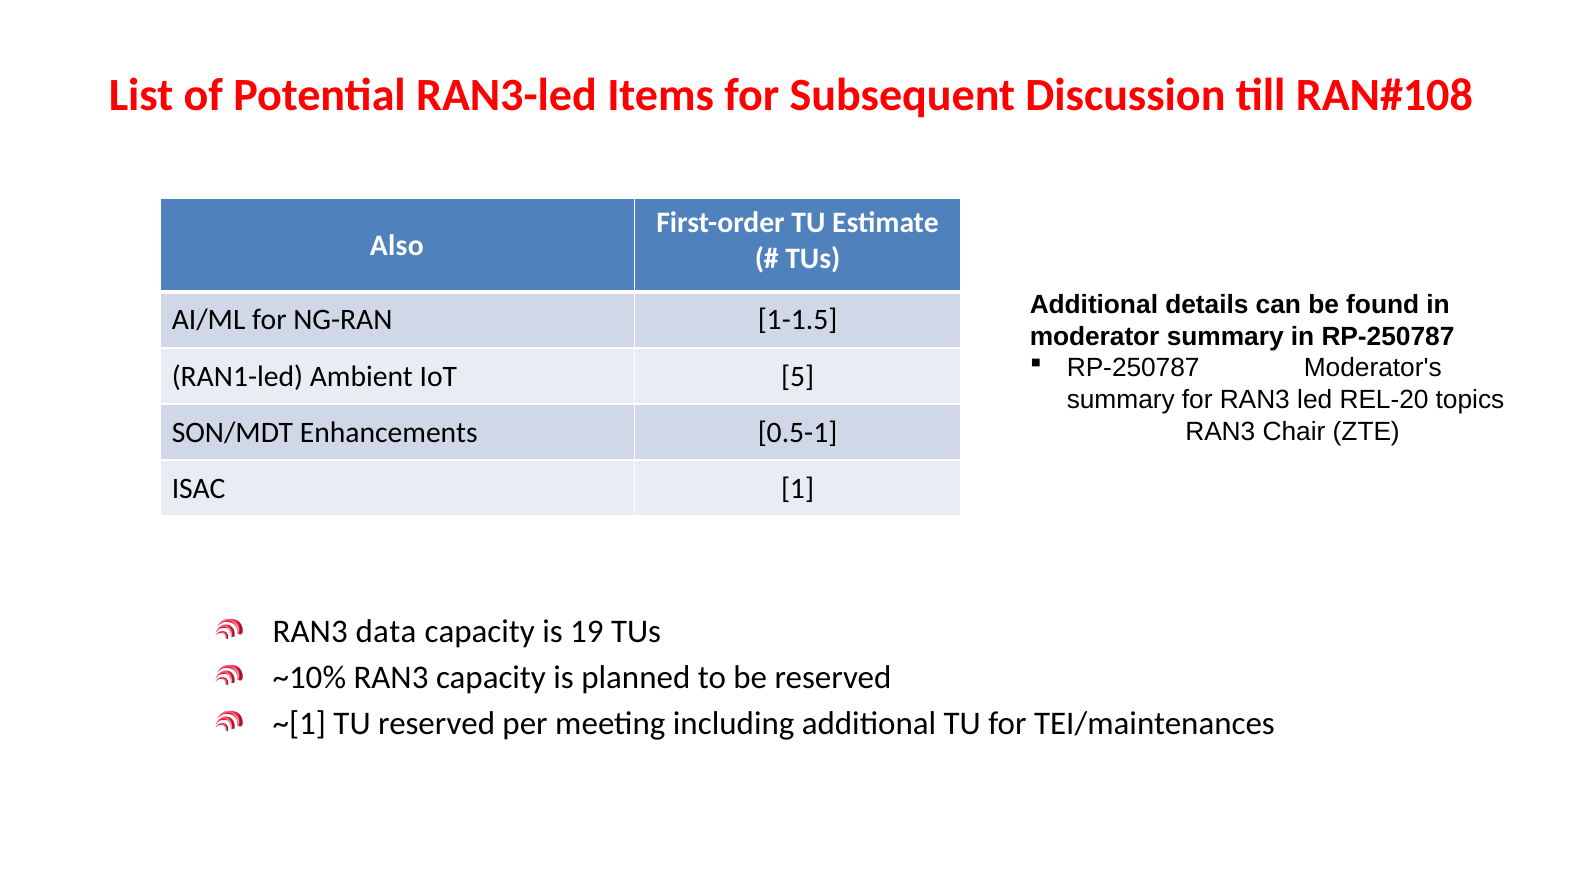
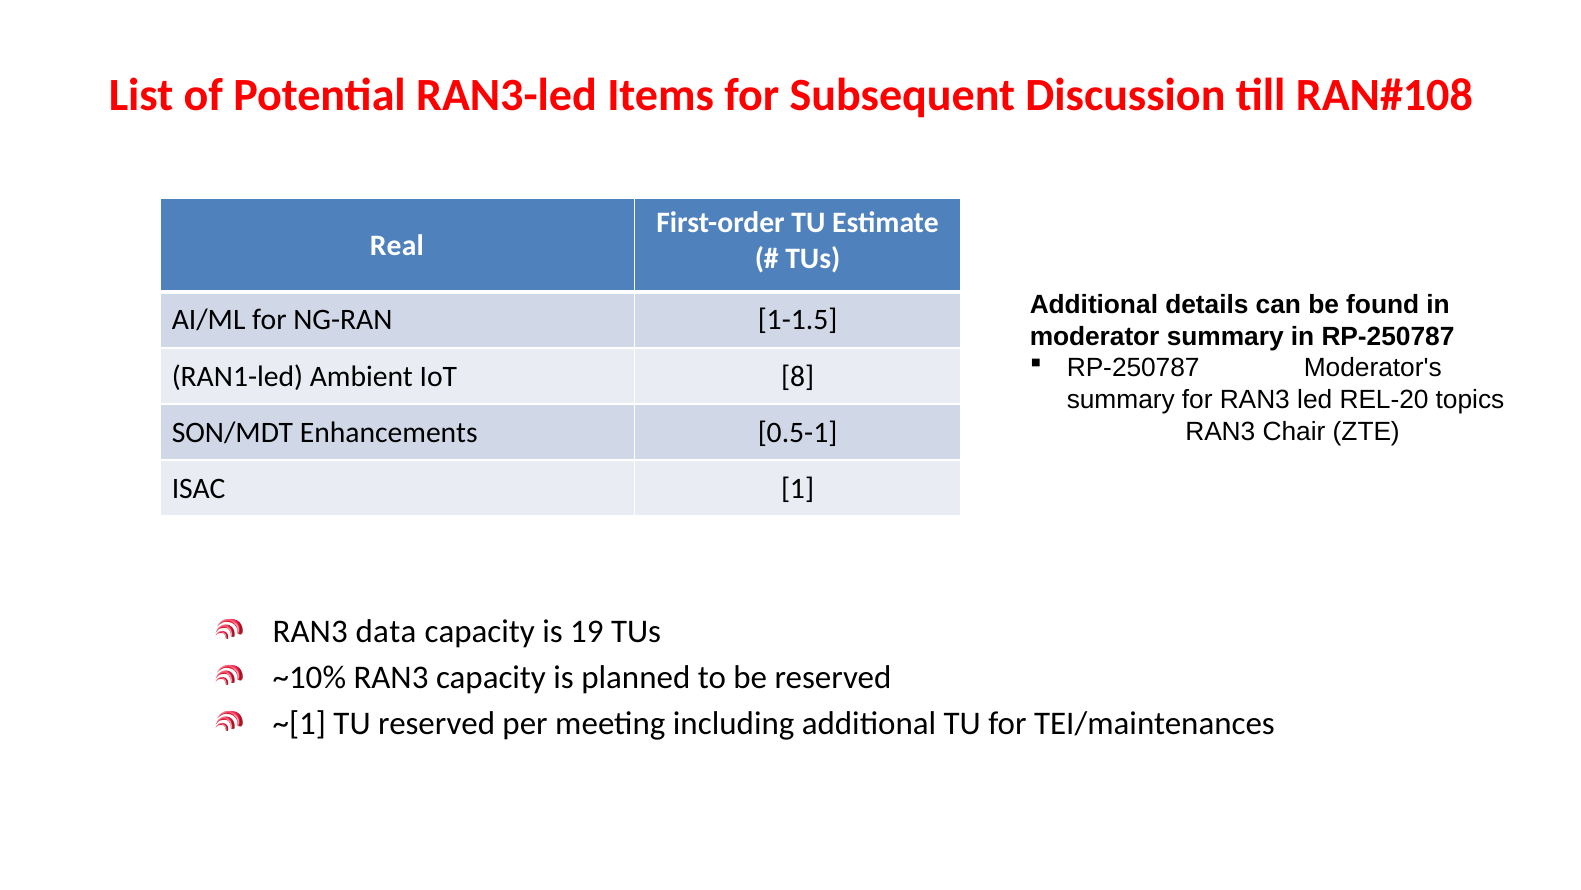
Also: Also -> Real
5: 5 -> 8
